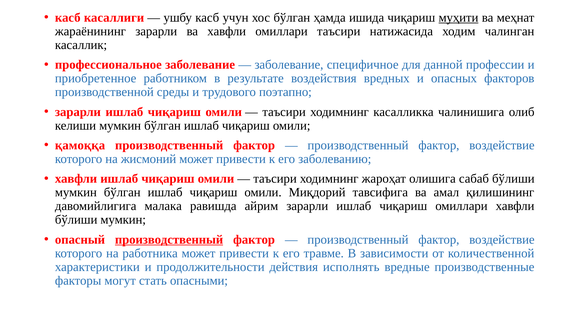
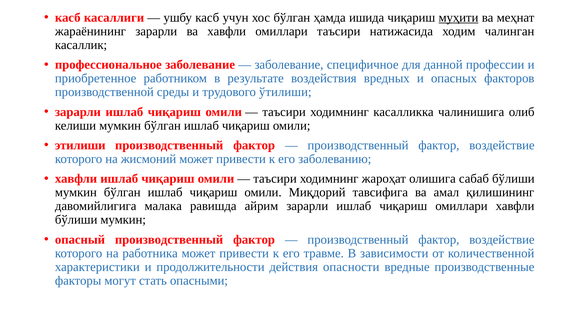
поэтапно: поэтапно -> ўтилиши
қамоққа: қамоққа -> этилиши
производственный at (169, 239) underline: present -> none
исполнять: исполнять -> опасности
